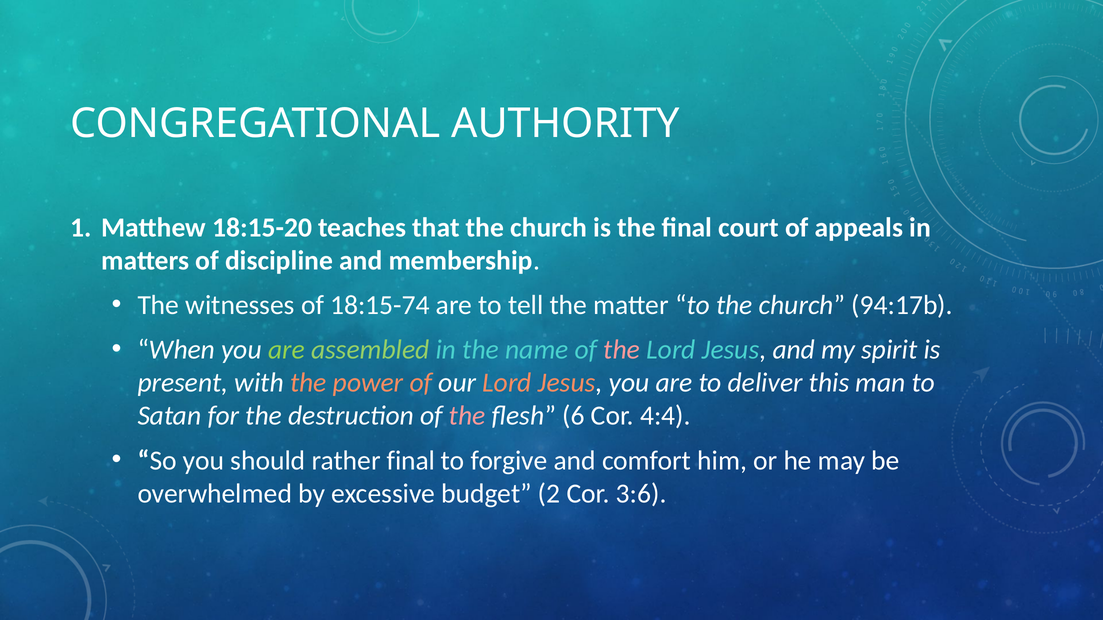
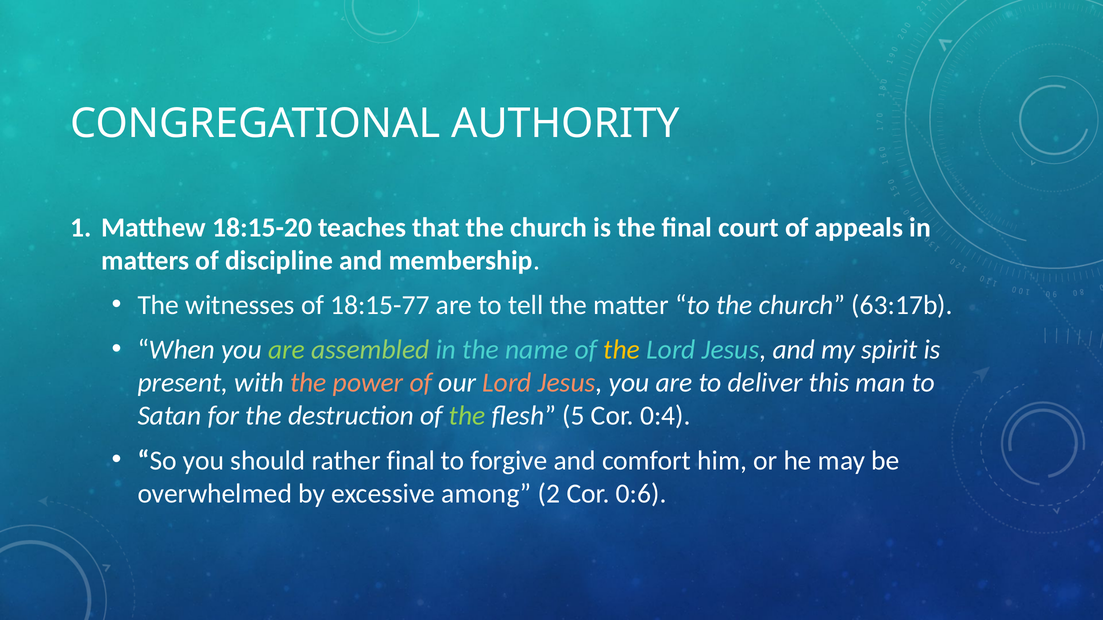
18:15-74: 18:15-74 -> 18:15-77
94:17b: 94:17b -> 63:17b
the at (622, 350) colour: pink -> yellow
the at (467, 416) colour: pink -> light green
6: 6 -> 5
4:4: 4:4 -> 0:4
budget: budget -> among
3:6: 3:6 -> 0:6
